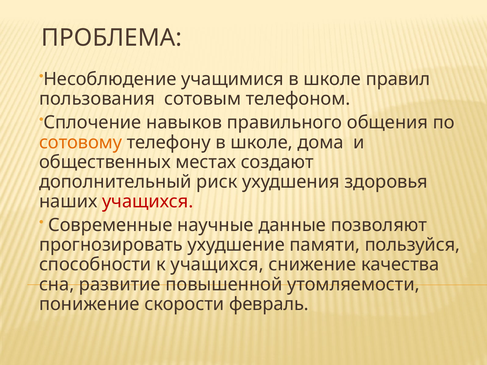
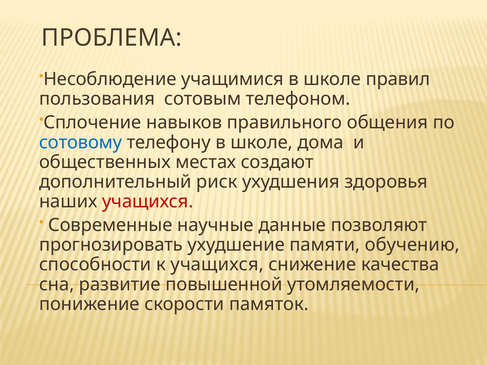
сотовому colour: orange -> blue
пользуйся: пользуйся -> обучению
февраль: февраль -> памяток
